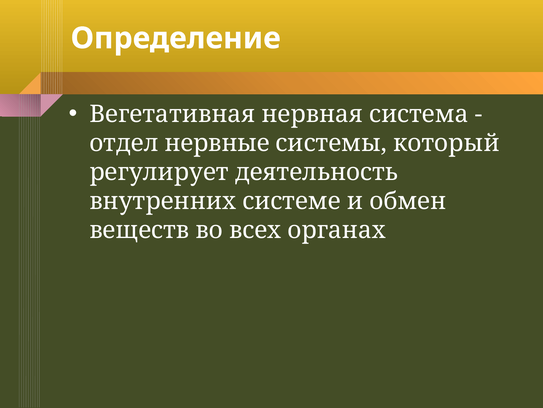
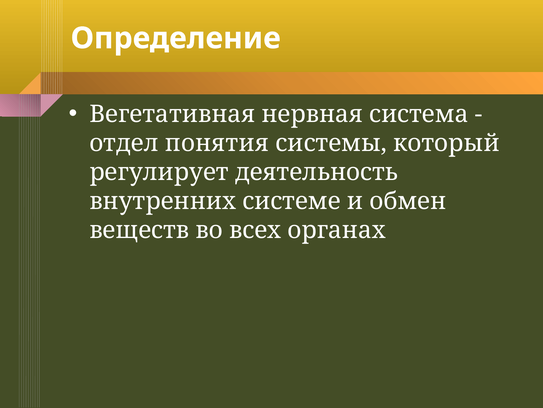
нервные: нервные -> понятия
